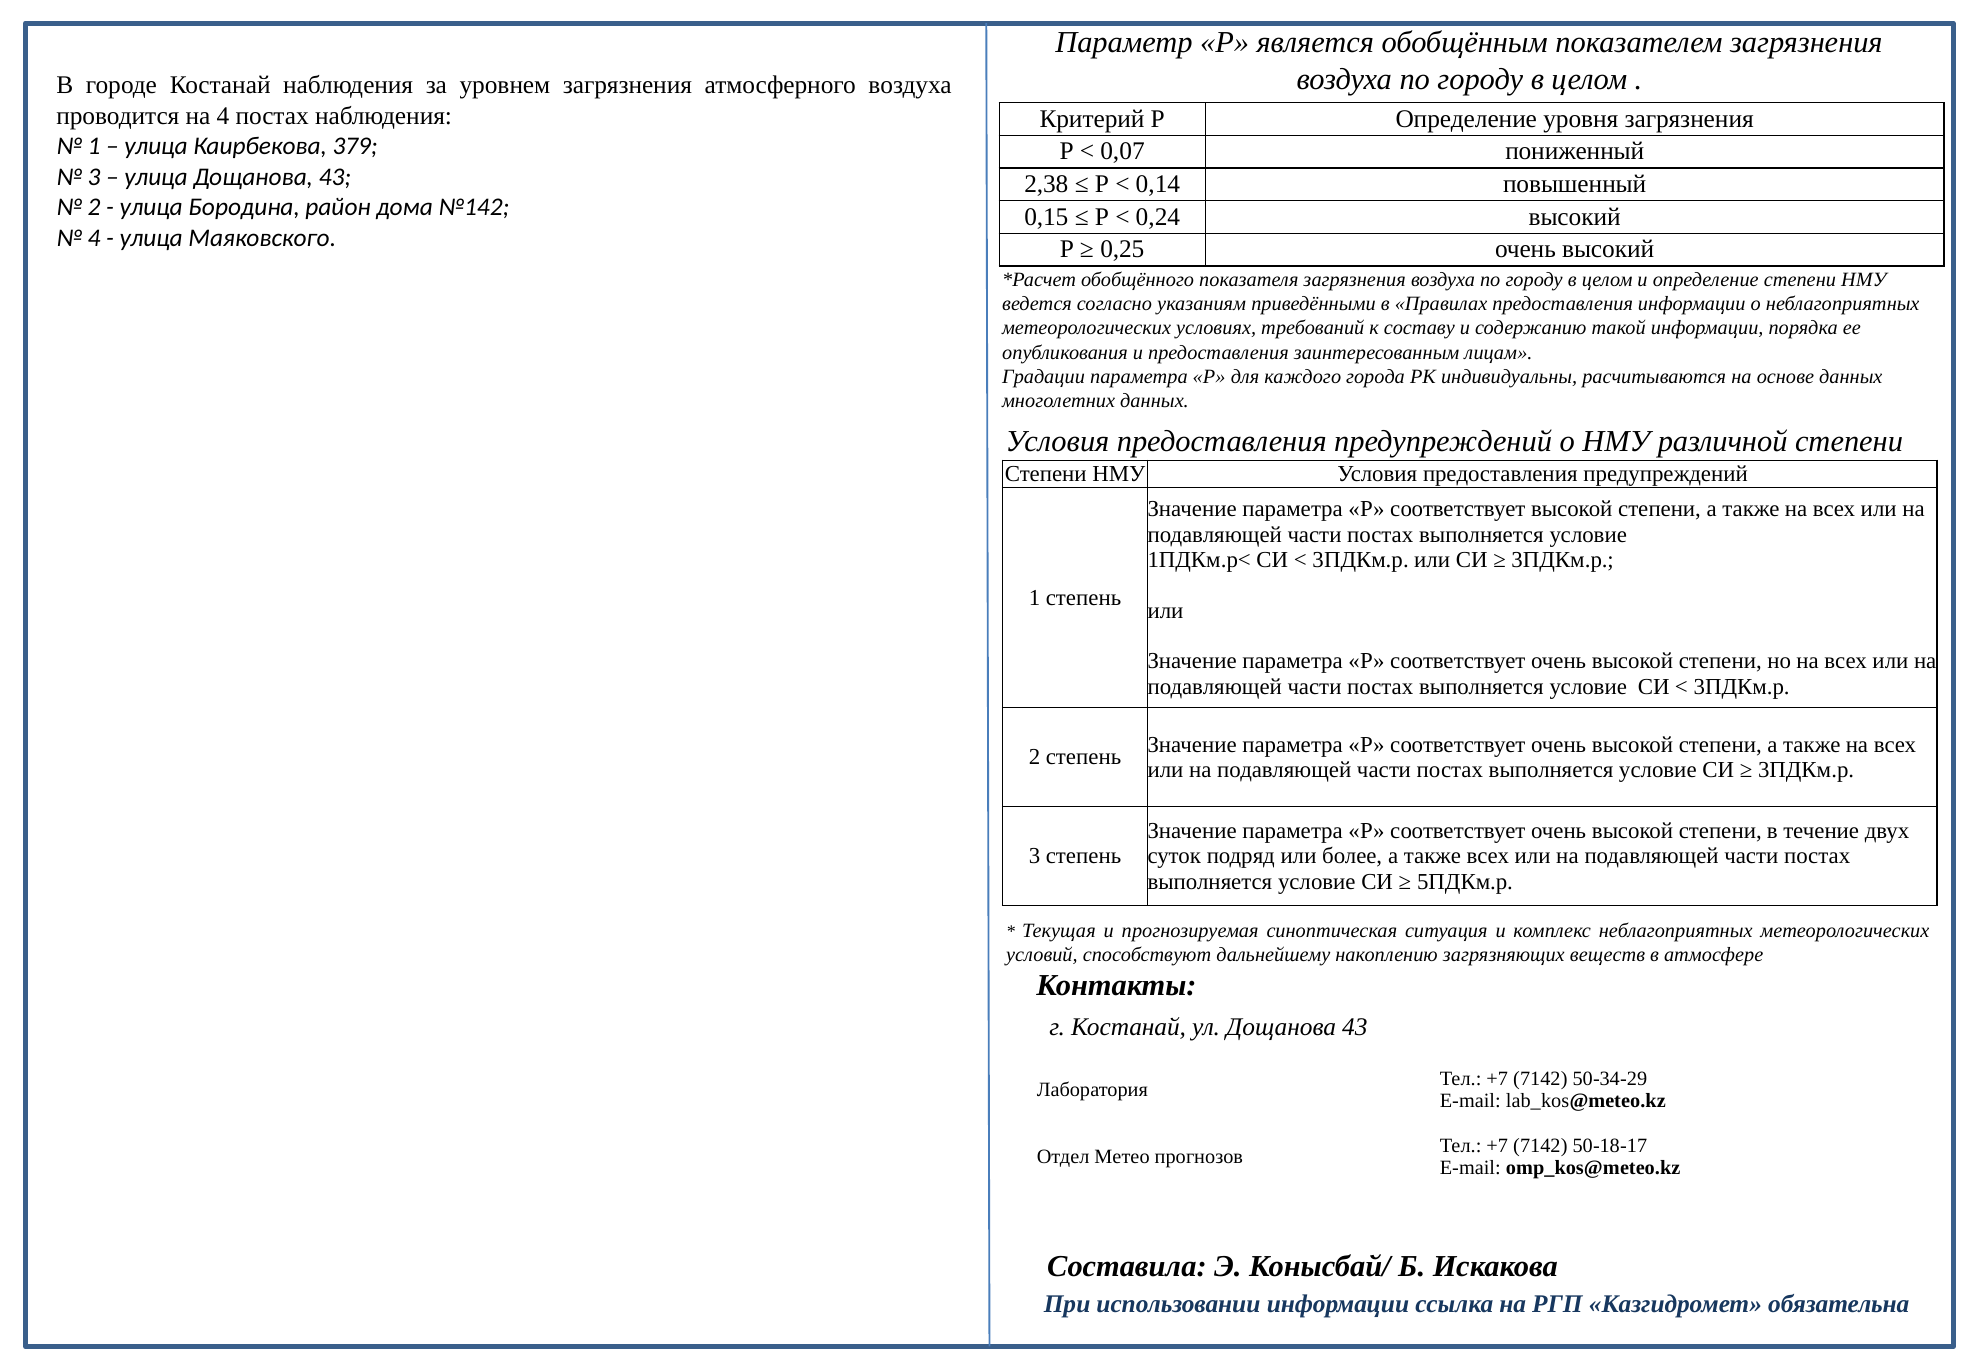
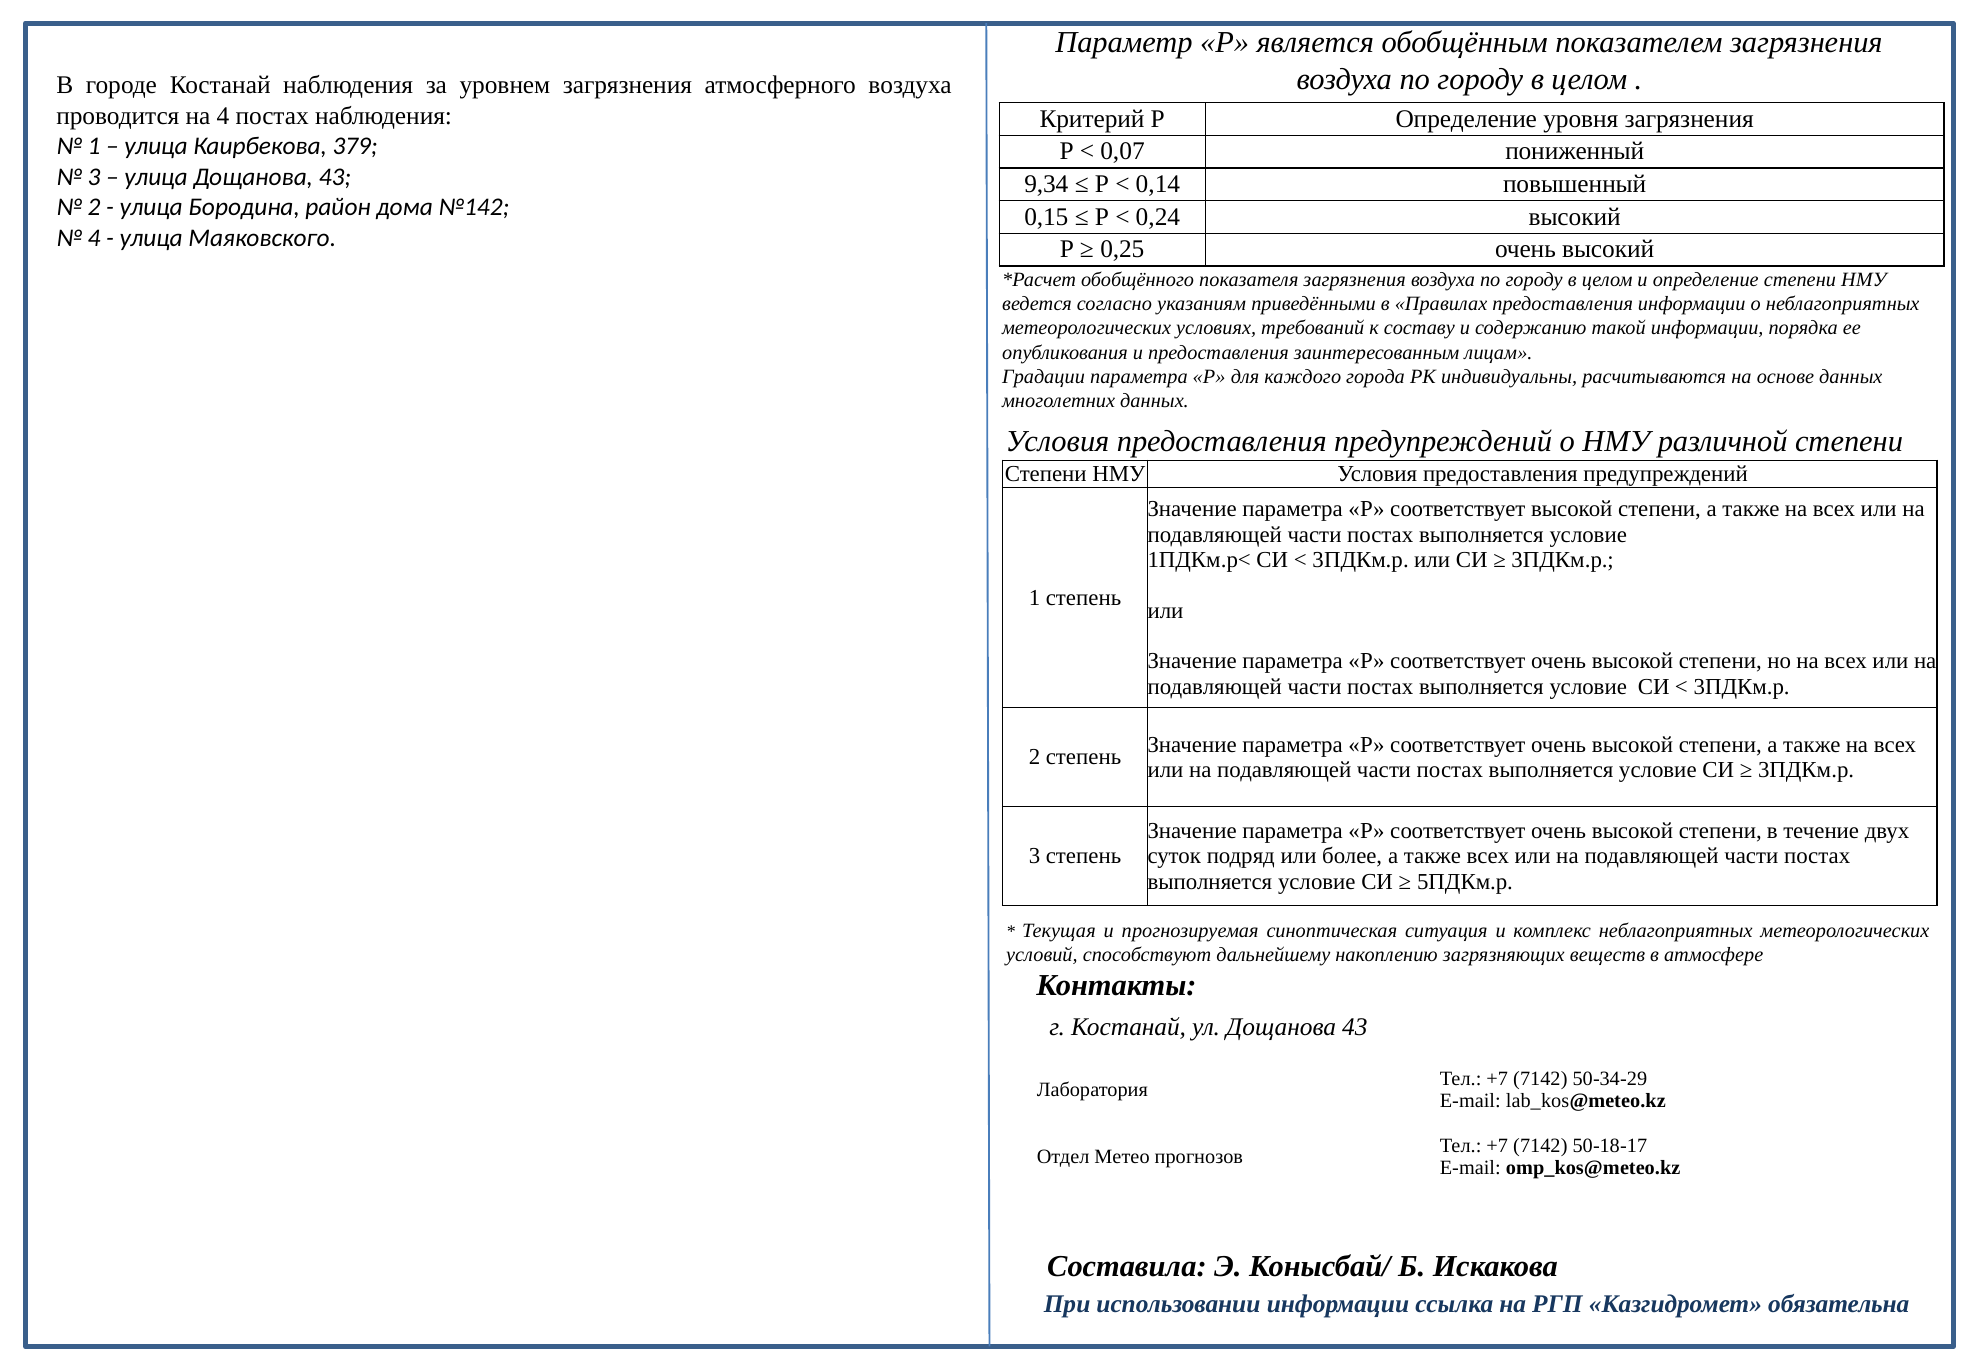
2,38: 2,38 -> 9,34
